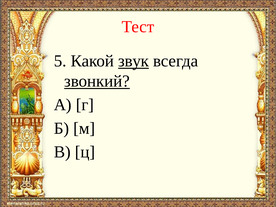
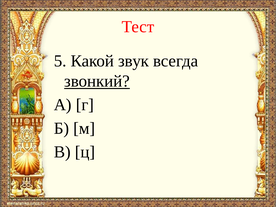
звук underline: present -> none
